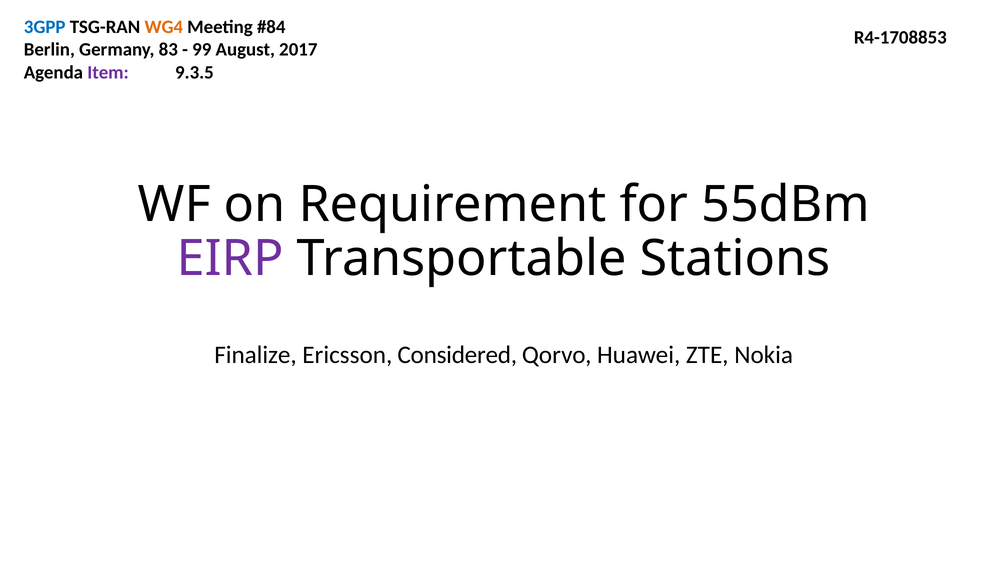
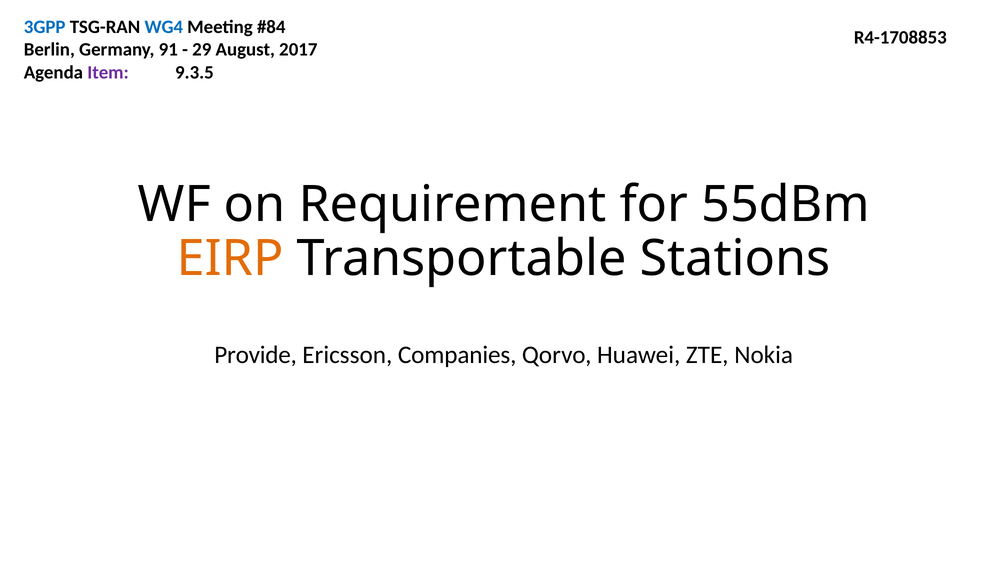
WG4 colour: orange -> blue
83: 83 -> 91
99: 99 -> 29
EIRP colour: purple -> orange
Finalize: Finalize -> Provide
Considered: Considered -> Companies
